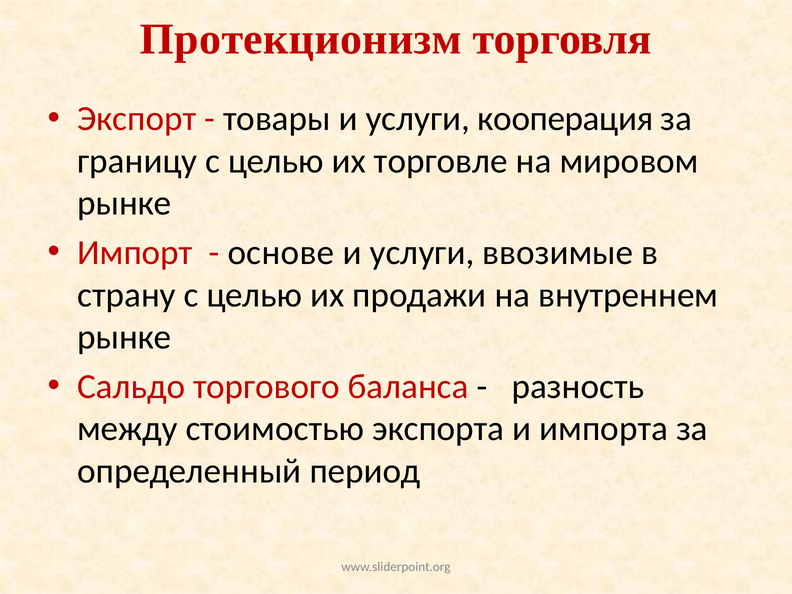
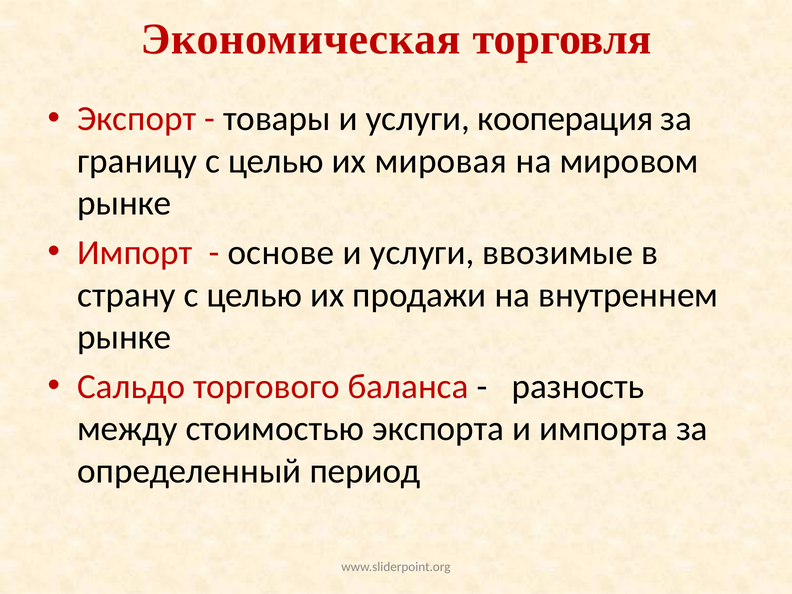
Протекционизм: Протекционизм -> Экономическая
торговле: торговле -> мировая
